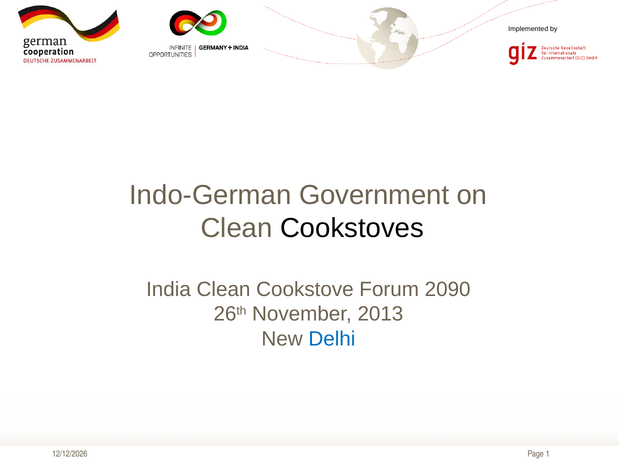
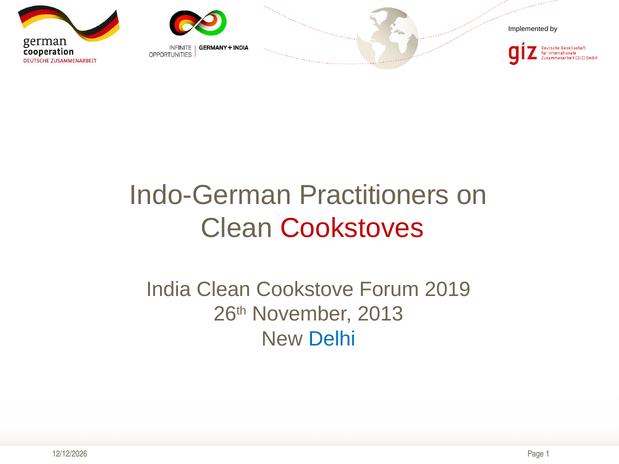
Government: Government -> Practitioners
Cookstoves colour: black -> red
2090: 2090 -> 2019
